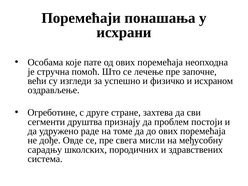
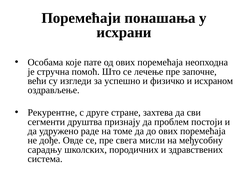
Огреботине: Огреботине -> Рекурентне
